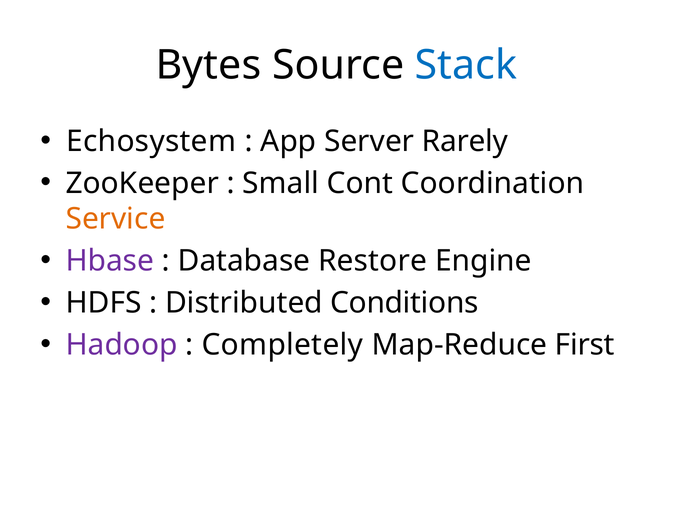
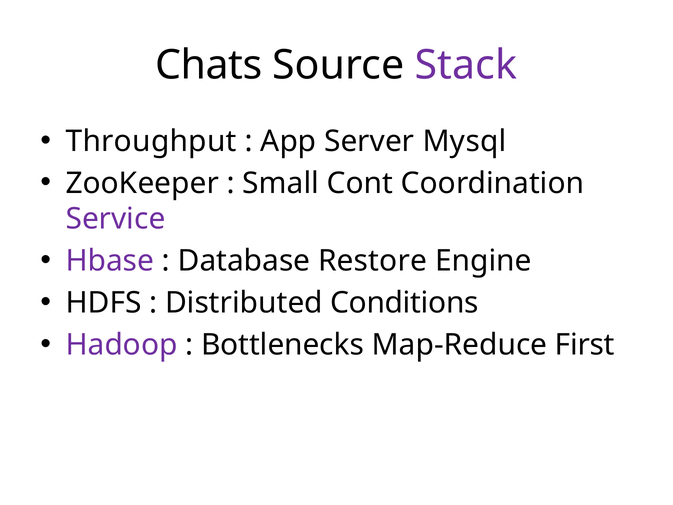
Bytes: Bytes -> Chats
Stack colour: blue -> purple
Echosystem: Echosystem -> Throughput
Rarely: Rarely -> Mysql
Service colour: orange -> purple
Completely: Completely -> Bottlenecks
